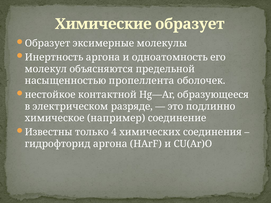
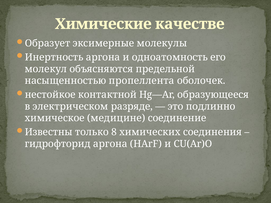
Химические образует: образует -> качестве
например: например -> медицине
4: 4 -> 8
